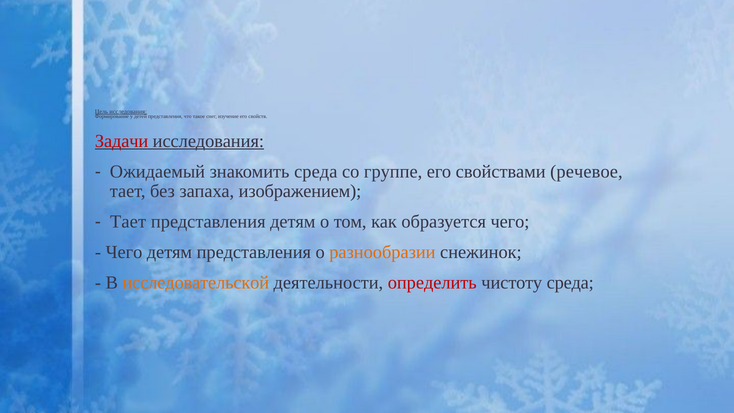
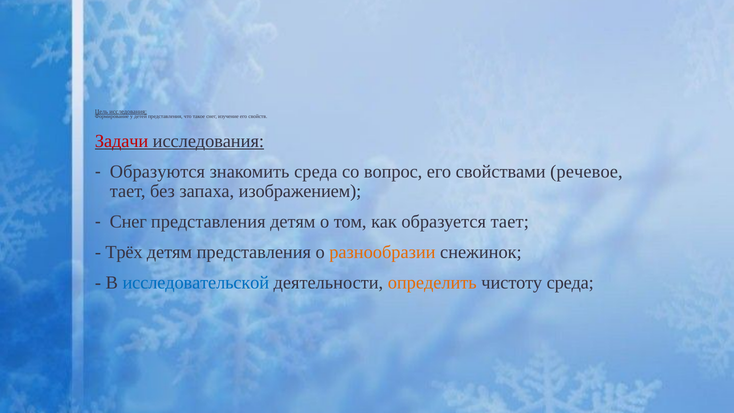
Ожидаемый: Ожидаемый -> Образуются
группе: группе -> вопрос
Тает at (128, 222): Тает -> Снег
образуется чего: чего -> тает
Чего at (124, 252): Чего -> Трёх
исследовательской colour: orange -> blue
определить colour: red -> orange
